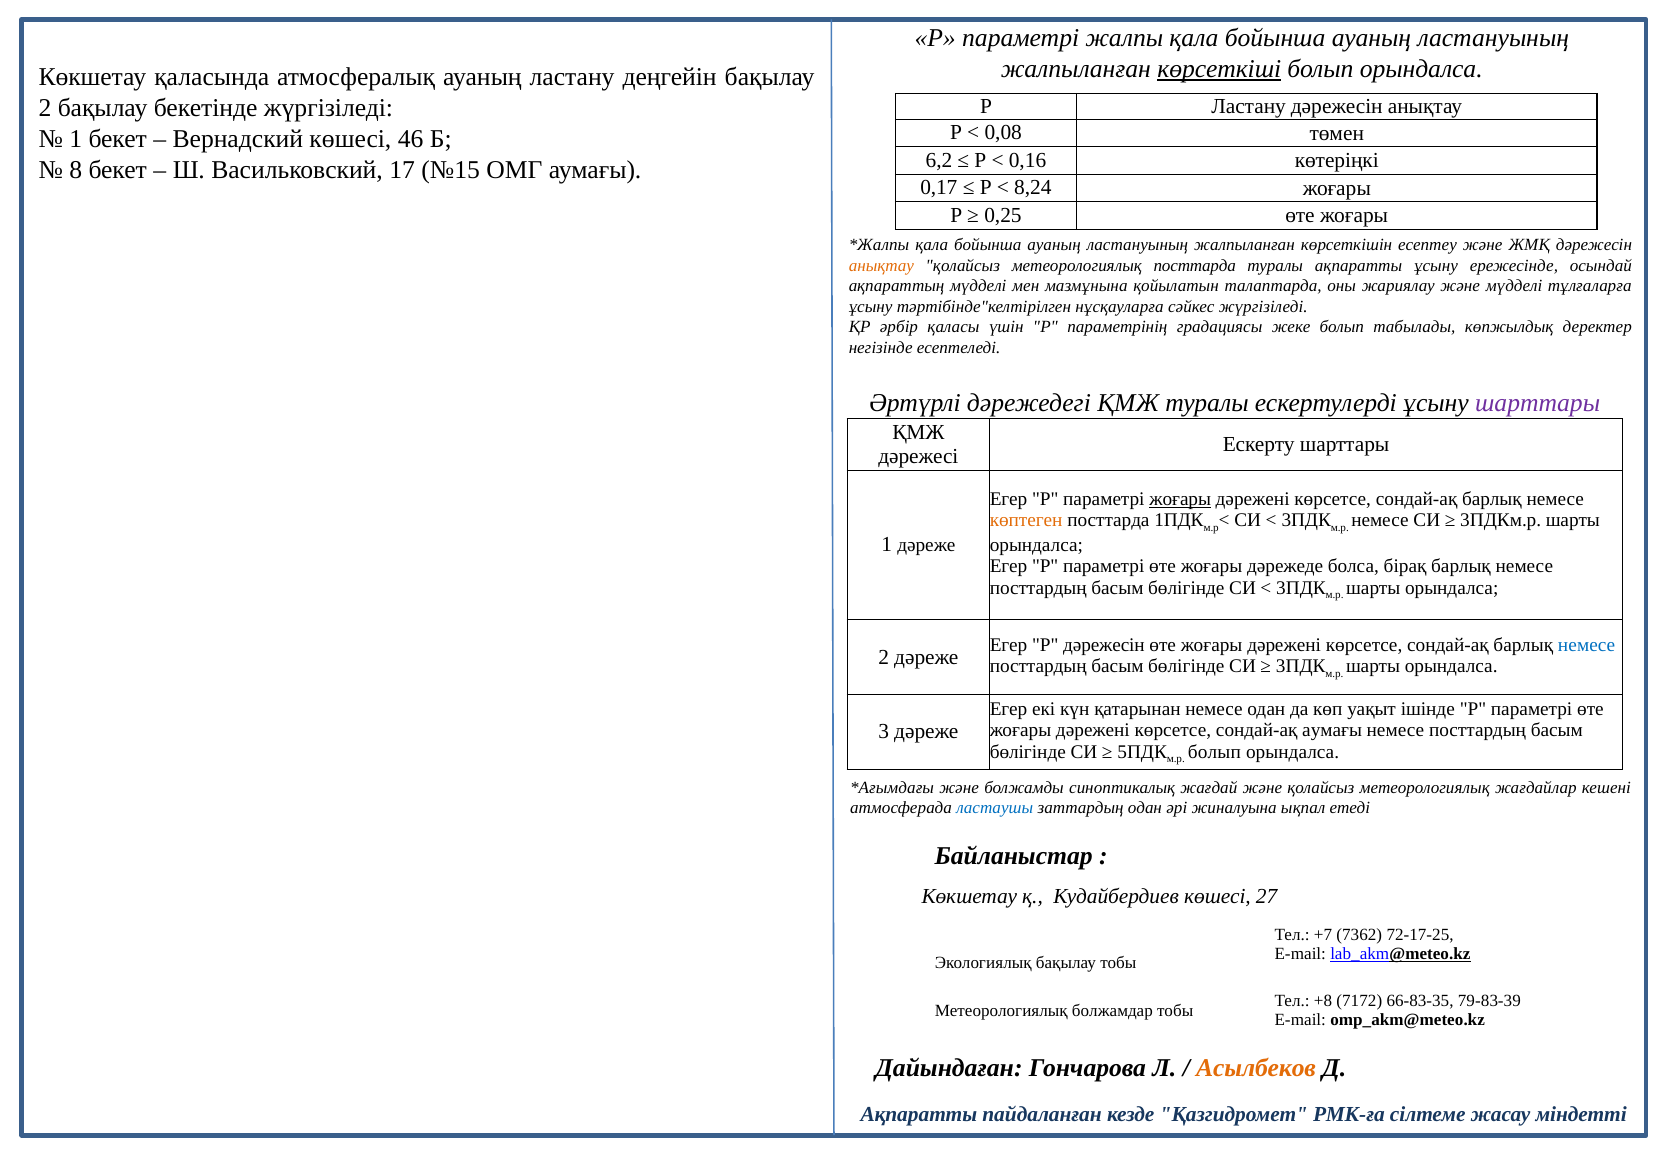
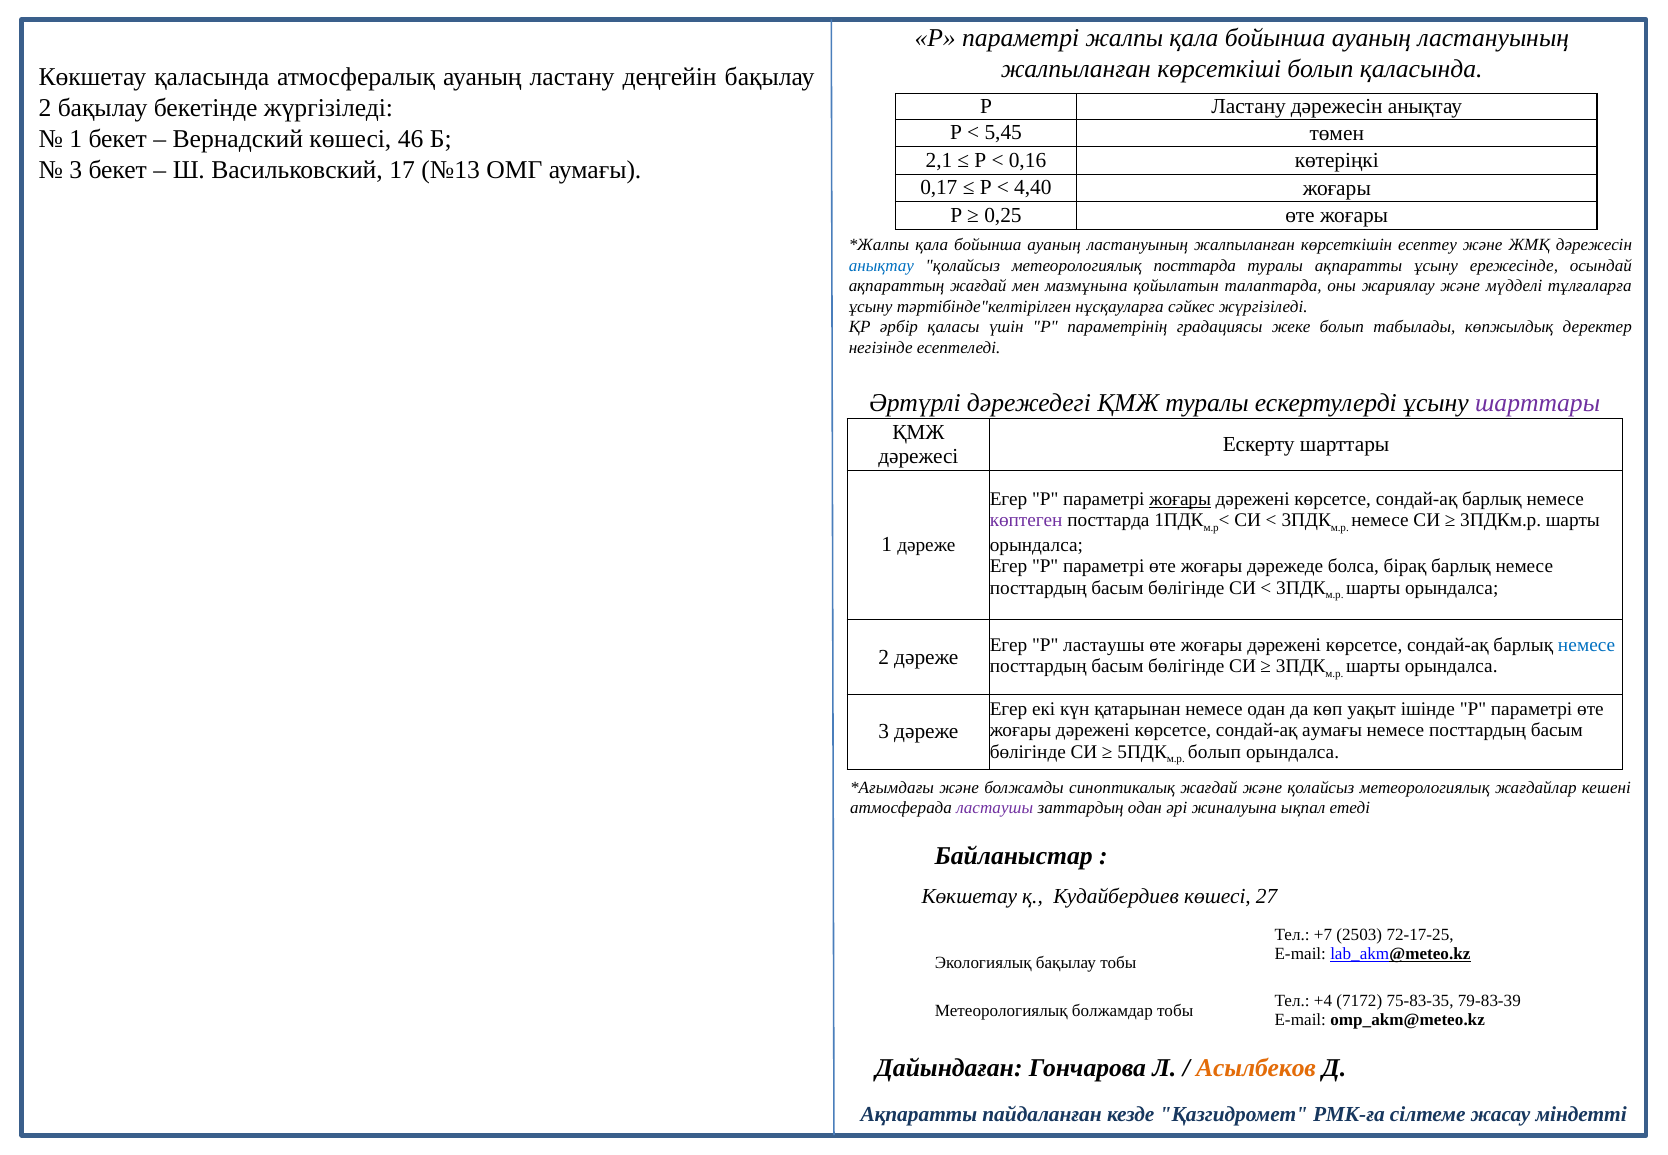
көрсеткіші underline: present -> none
орындалса at (1421, 69): орындалса -> қаласында
0,08: 0,08 -> 5,45
6,2: 6,2 -> 2,1
8 at (76, 170): 8 -> 3
№15: №15 -> №13
8,24: 8,24 -> 4,40
анықтау at (881, 266) colour: orange -> blue
ақпараттың мүдделі: мүдделі -> жағдай
көптеген colour: orange -> purple
Р дәрежесін: дәрежесін -> ластаушы
ластаушы at (995, 808) colour: blue -> purple
7362: 7362 -> 2503
+8: +8 -> +4
66-83-35: 66-83-35 -> 75-83-35
